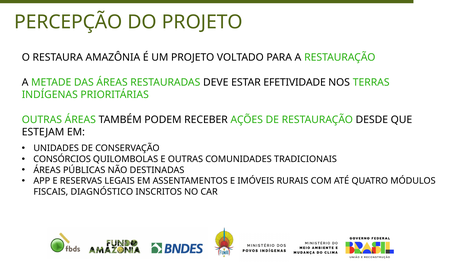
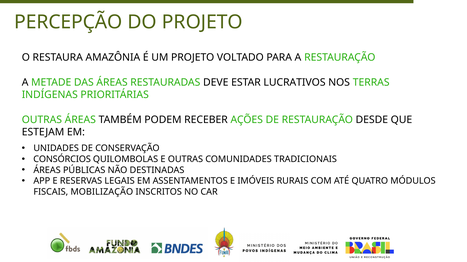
EFETIVIDADE: EFETIVIDADE -> LUCRATIVOS
DIAGNÓSTICO: DIAGNÓSTICO -> MOBILIZAÇÃO
